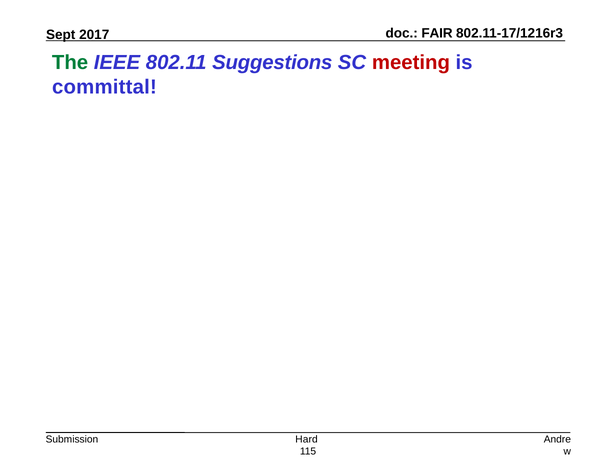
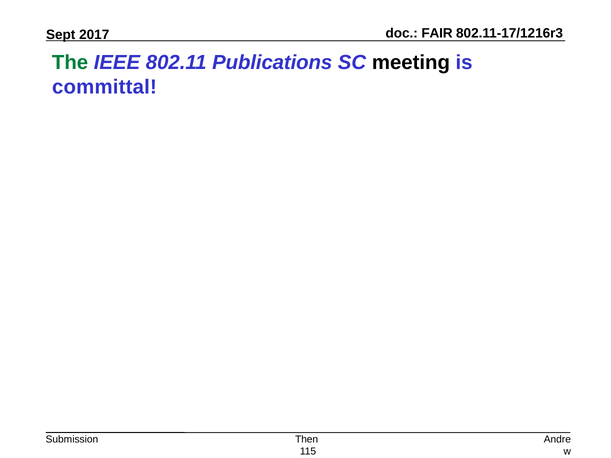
Suggestions: Suggestions -> Publications
meeting colour: red -> black
Hard: Hard -> Then
